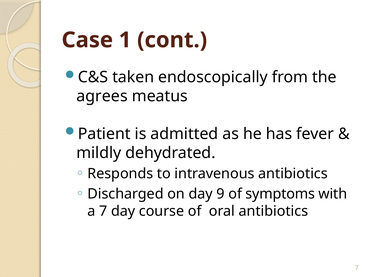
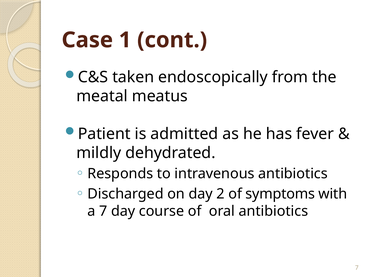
agrees: agrees -> meatal
9: 9 -> 2
